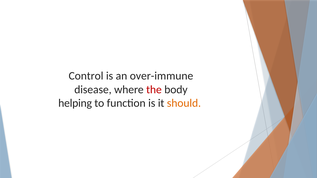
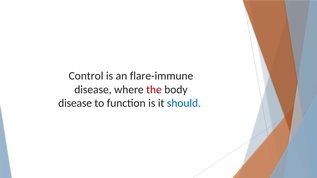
over-immune: over-immune -> flare-immune
helping at (75, 103): helping -> disease
should colour: orange -> blue
